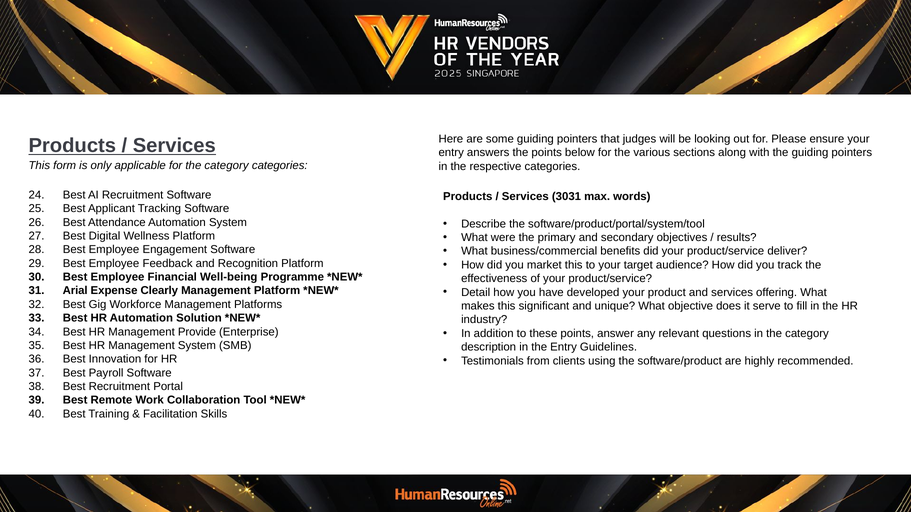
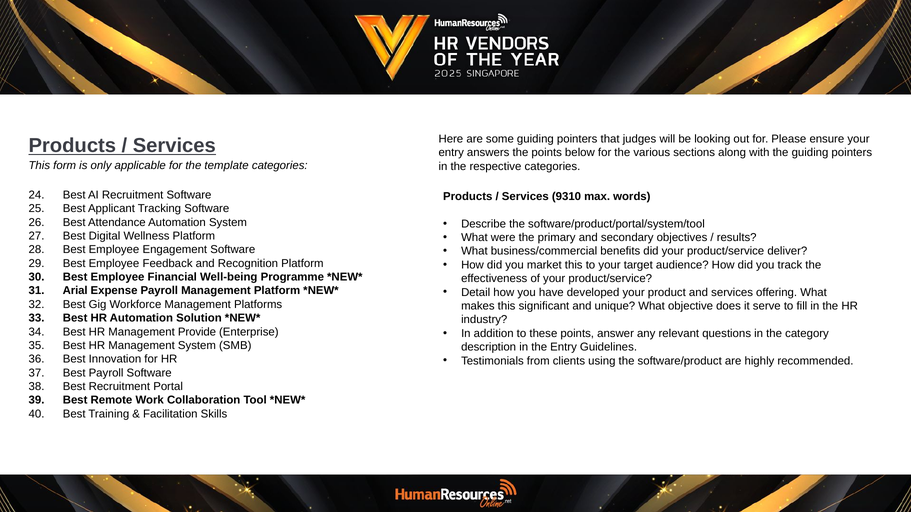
for the category: category -> template
3031: 3031 -> 9310
Expense Clearly: Clearly -> Payroll
